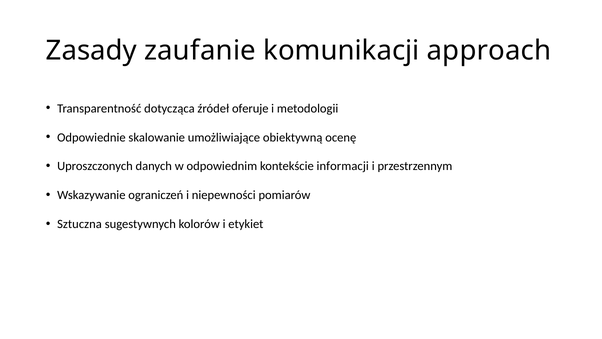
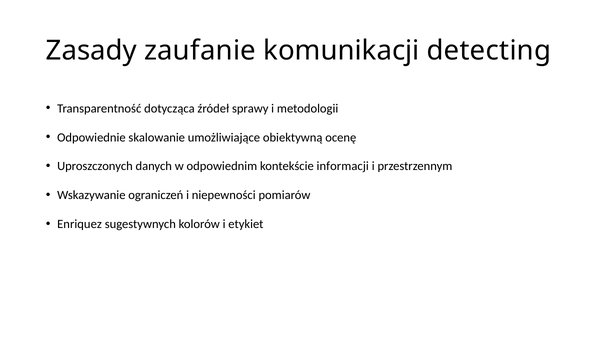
approach: approach -> detecting
oferuje: oferuje -> sprawy
Sztuczna: Sztuczna -> Enriquez
